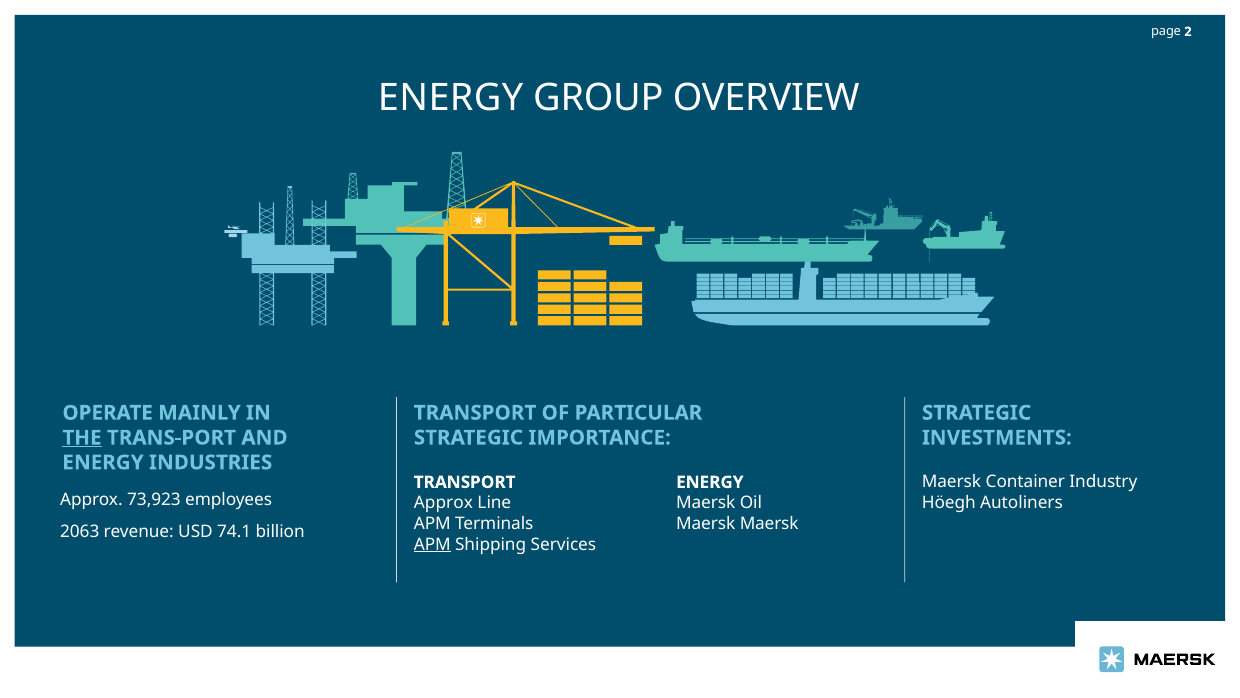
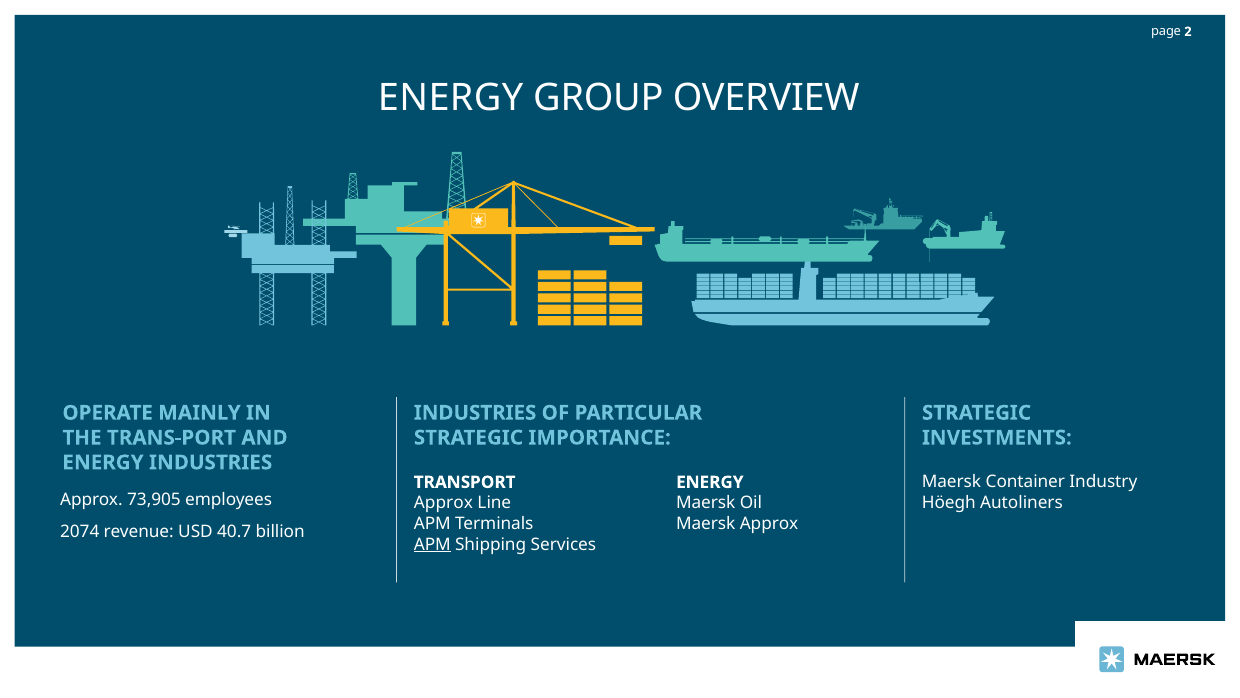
TRANSPORT at (475, 413): TRANSPORT -> INDUSTRIES
THE underline: present -> none
73,923: 73,923 -> 73,905
Maersk Maersk: Maersk -> Approx
2063: 2063 -> 2074
74.1: 74.1 -> 40.7
